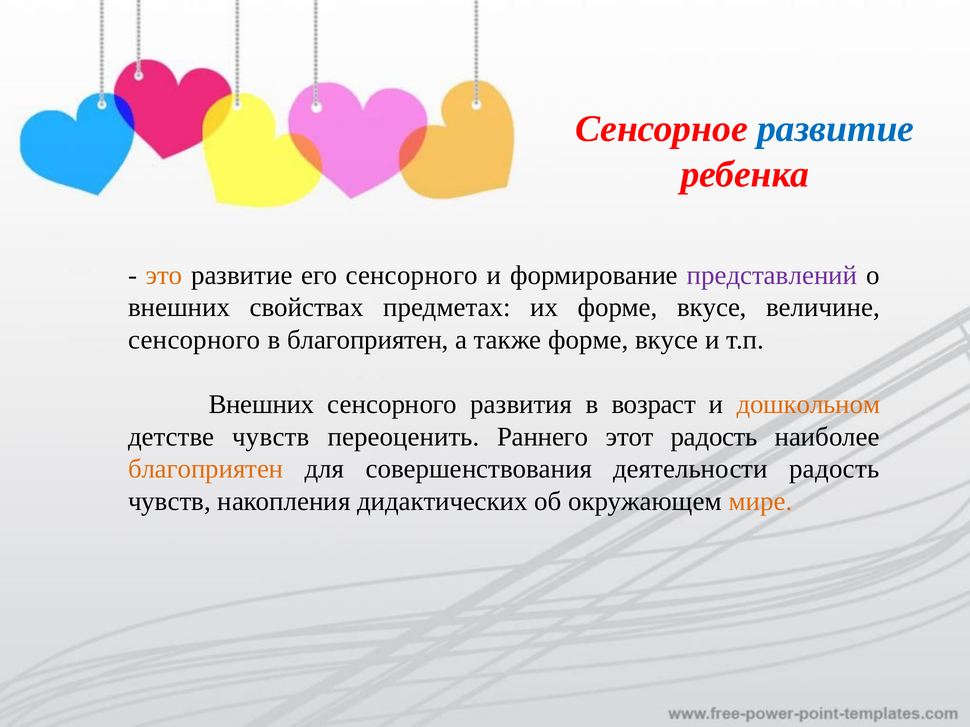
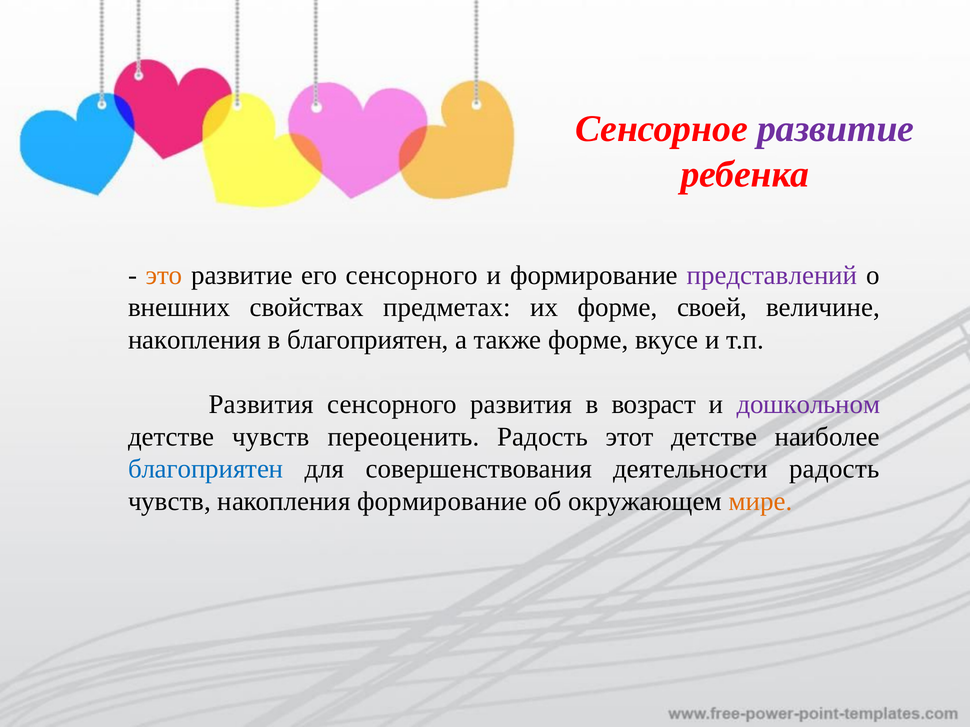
развитие at (836, 129) colour: blue -> purple
их форме вкусе: вкусе -> своей
сенсорного at (194, 340): сенсорного -> накопления
Внешних at (261, 405): Внешних -> Развития
дошкольном colour: orange -> purple
переоценить Раннего: Раннего -> Радость
этот радость: радость -> детстве
благоприятен at (206, 469) colour: orange -> blue
накопления дидактических: дидактических -> формирование
